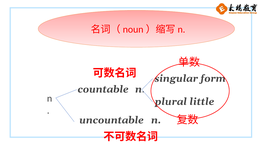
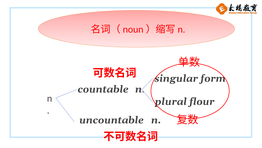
little: little -> flour
